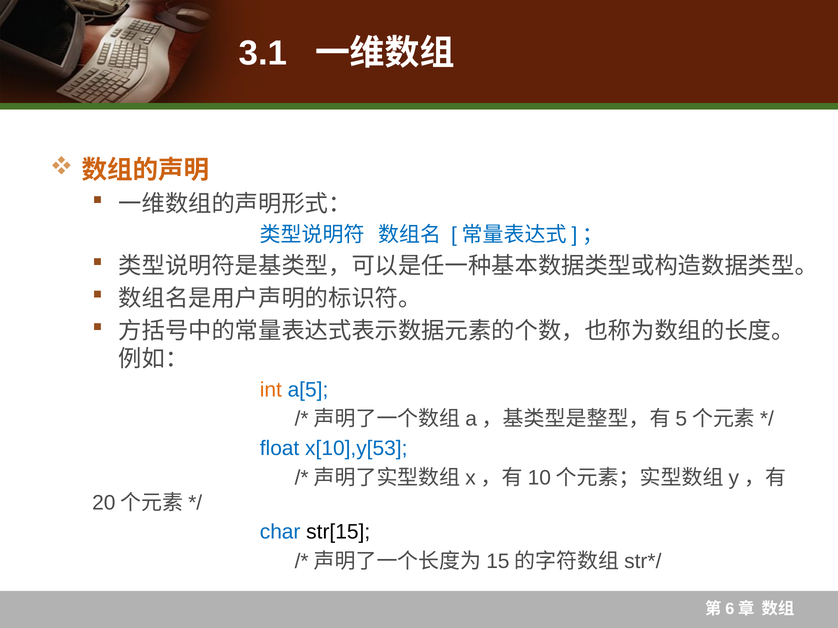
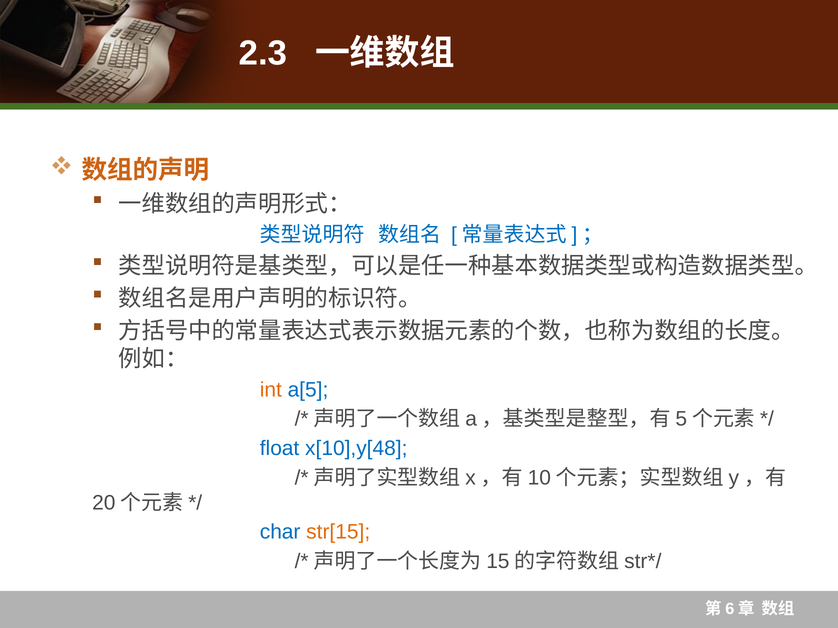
3.1: 3.1 -> 2.3
x[10],y[53: x[10],y[53 -> x[10],y[48
str[15 colour: black -> orange
